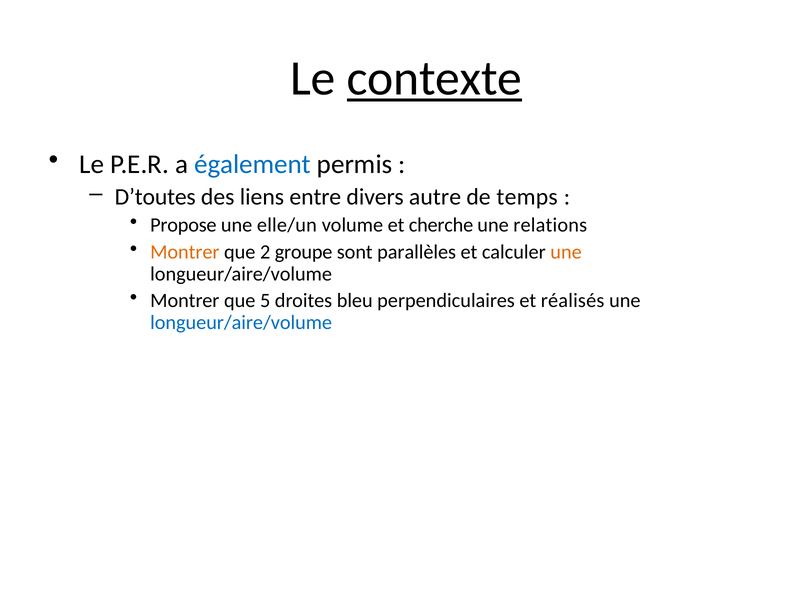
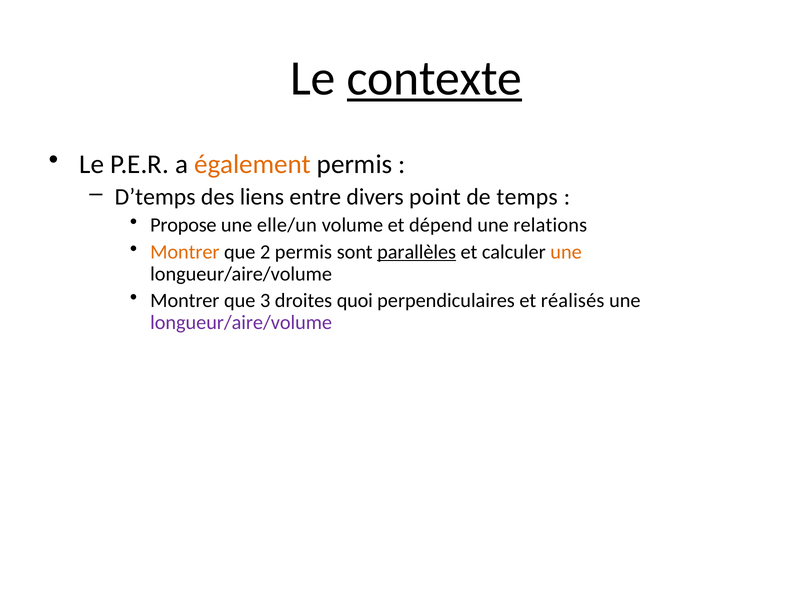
également colour: blue -> orange
D’toutes: D’toutes -> D’temps
autre: autre -> point
cherche: cherche -> dépend
2 groupe: groupe -> permis
parallèles underline: none -> present
5: 5 -> 3
bleu: bleu -> quoi
longueur/aire/volume at (241, 323) colour: blue -> purple
